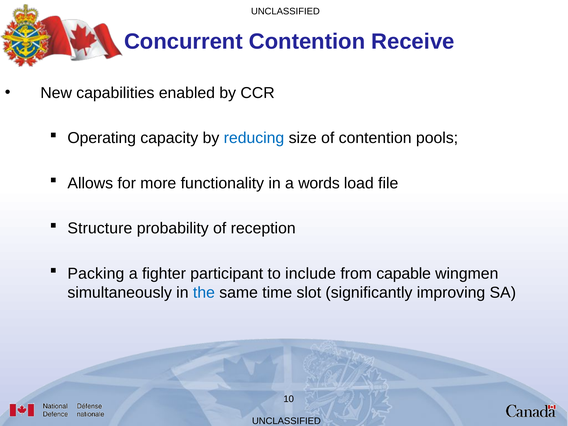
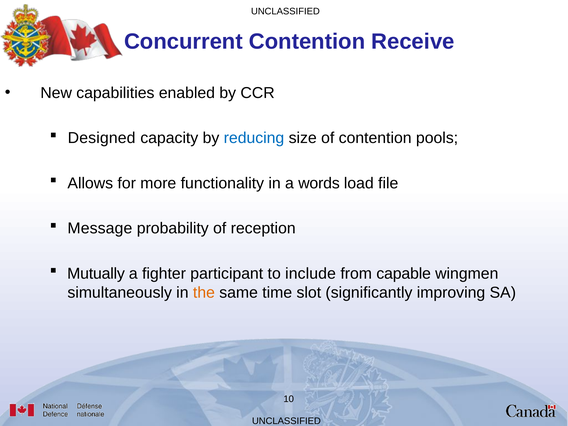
Operating: Operating -> Designed
Structure: Structure -> Message
Packing: Packing -> Mutually
the colour: blue -> orange
